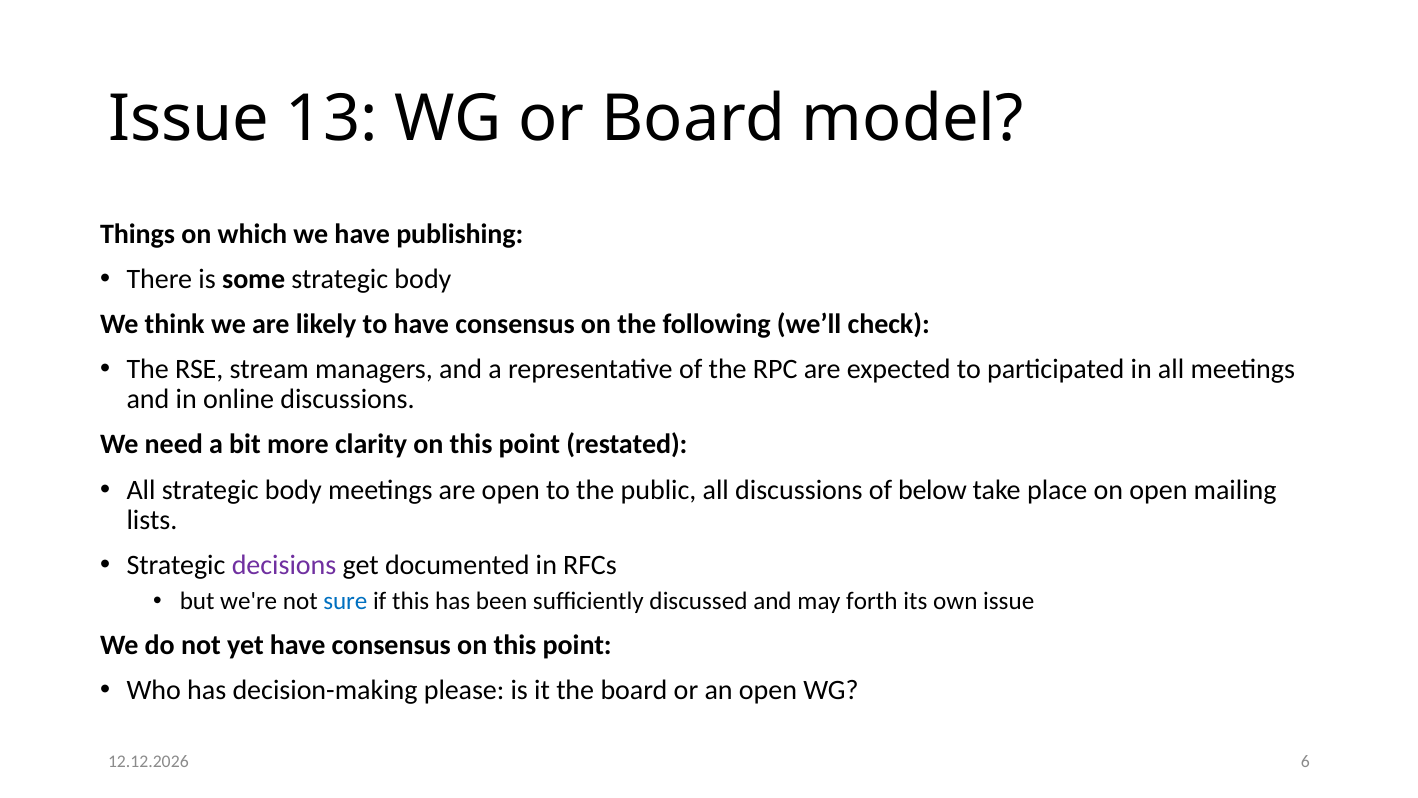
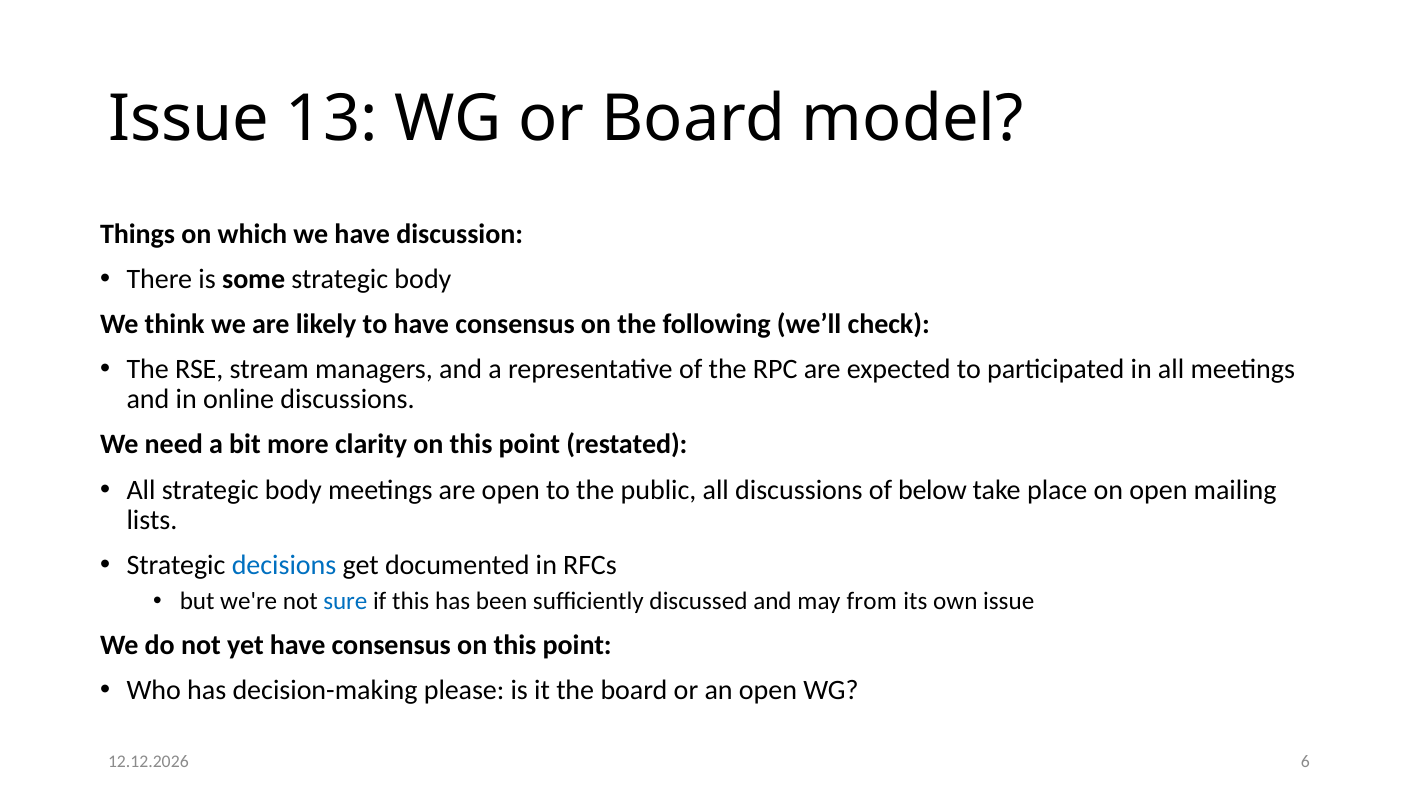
publishing: publishing -> discussion
decisions colour: purple -> blue
forth: forth -> from
